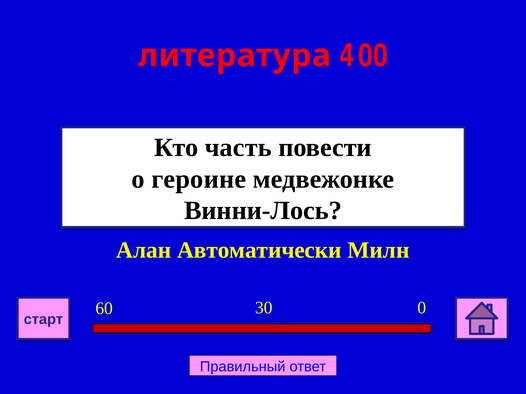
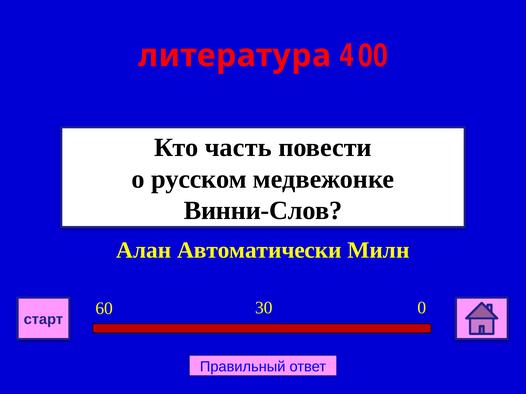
героине: героине -> русском
Винни-Лось: Винни-Лось -> Винни-Слов
